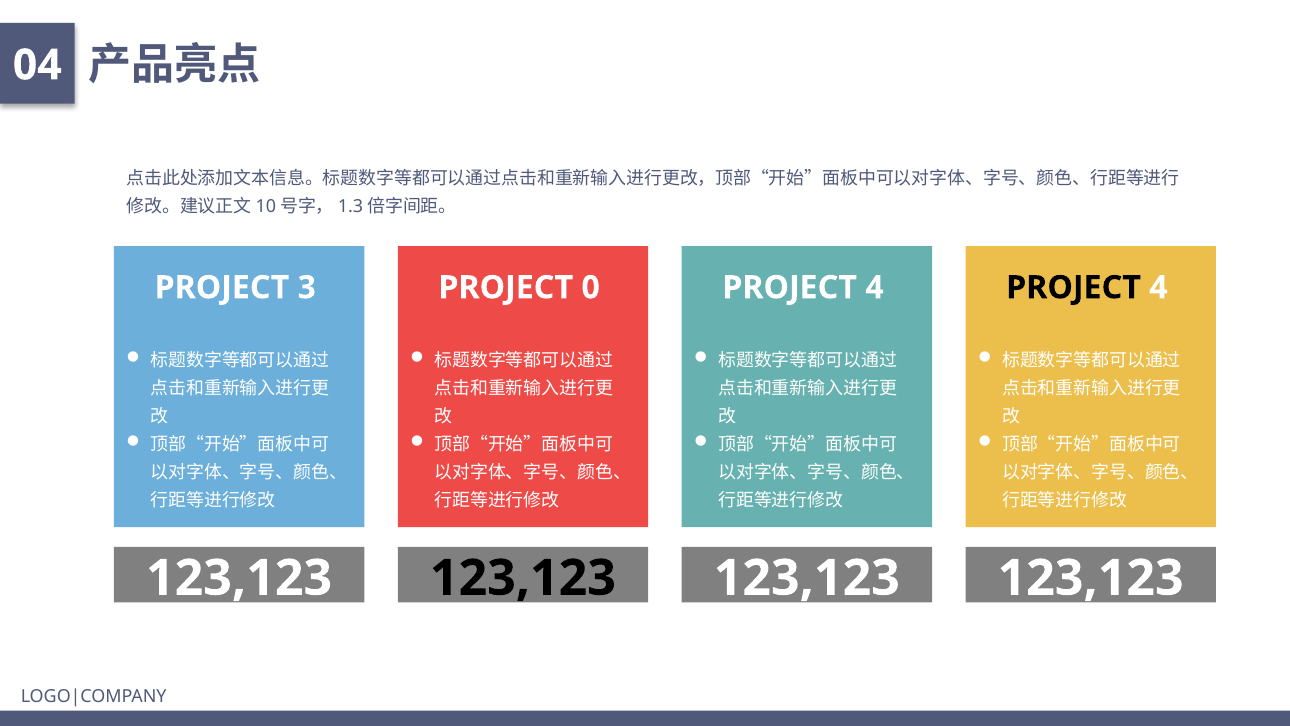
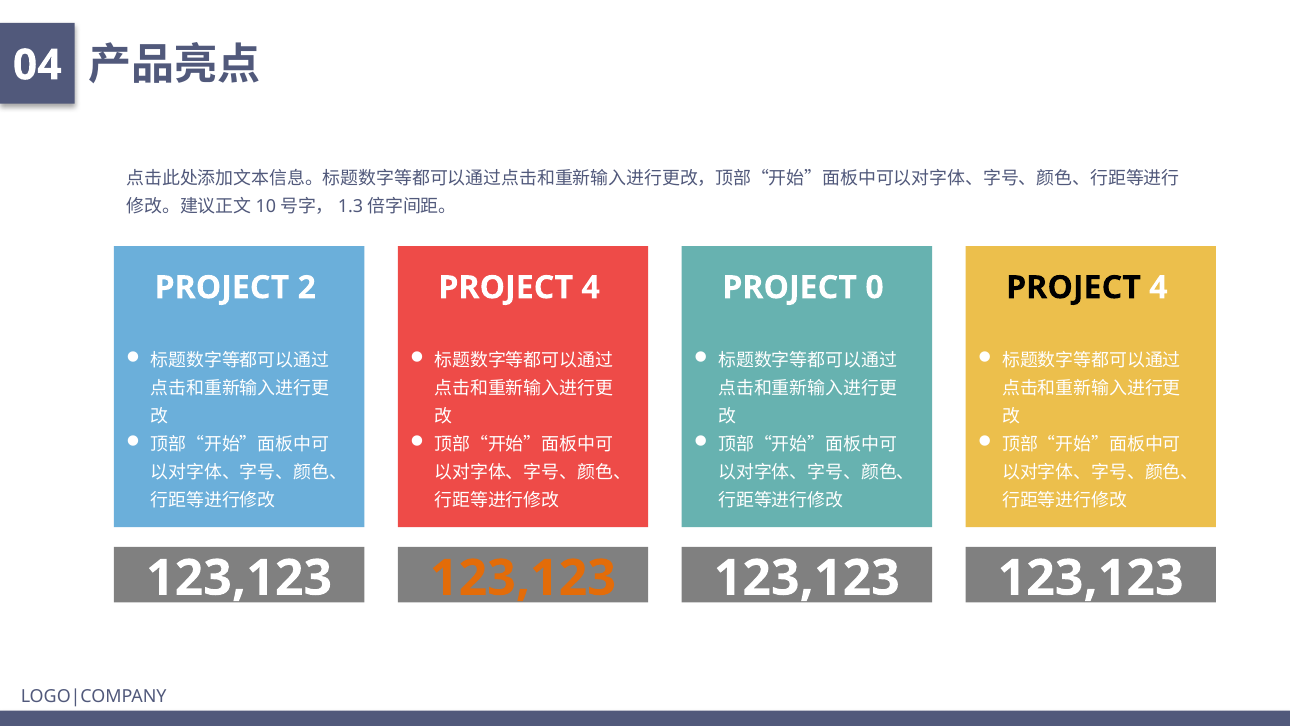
3: 3 -> 2
0 at (591, 287): 0 -> 4
4 at (875, 287): 4 -> 0
123,123 at (523, 578) colour: black -> orange
